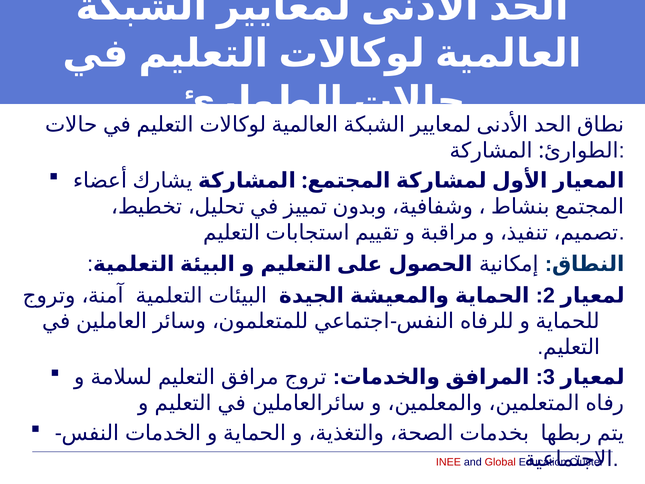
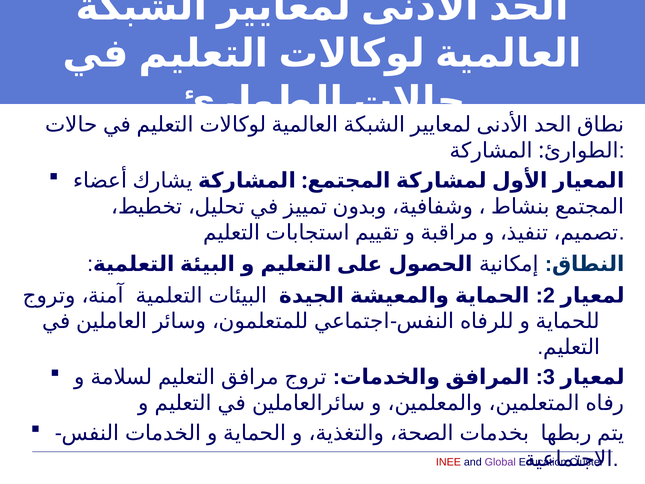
Global colour: red -> purple
